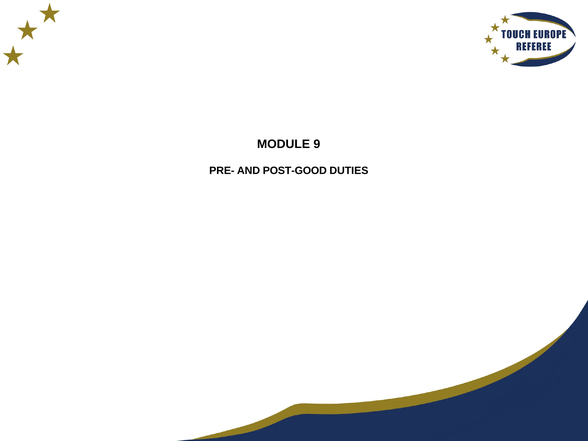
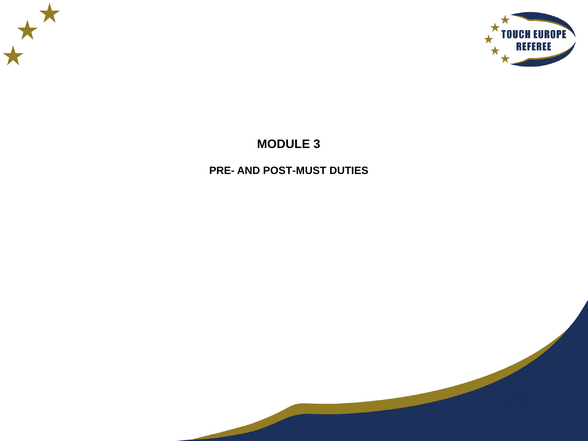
9: 9 -> 3
POST-GOOD: POST-GOOD -> POST-MUST
